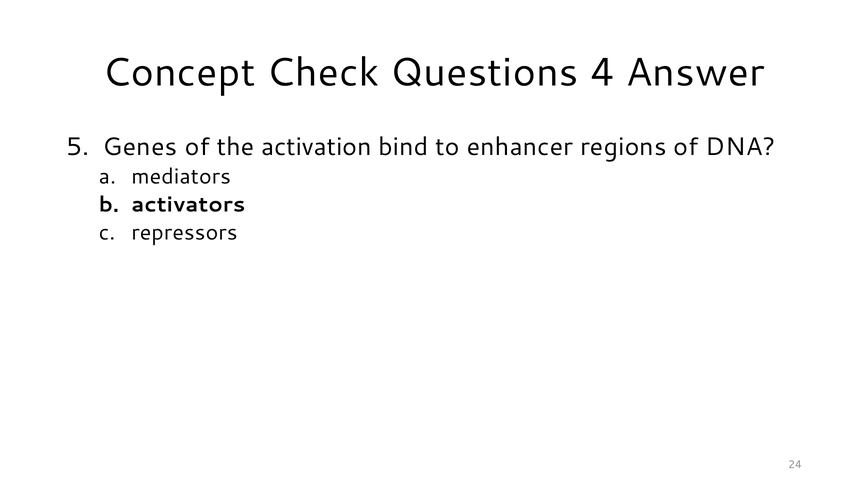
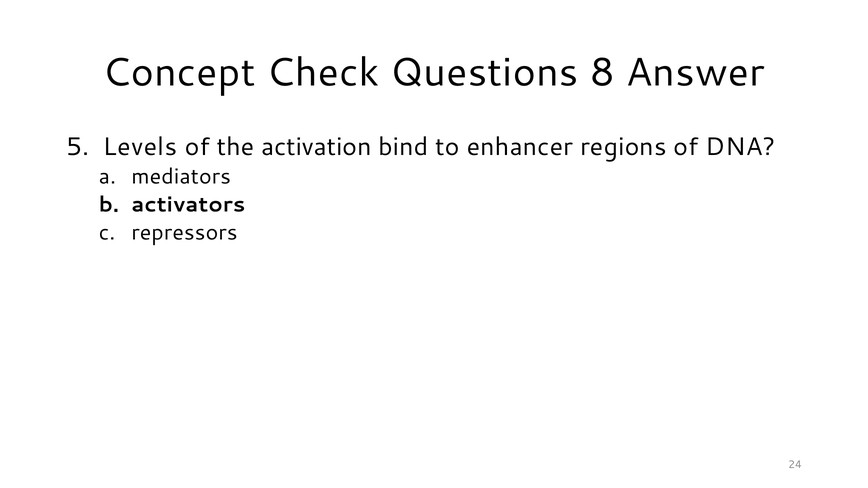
4: 4 -> 8
Genes: Genes -> Levels
